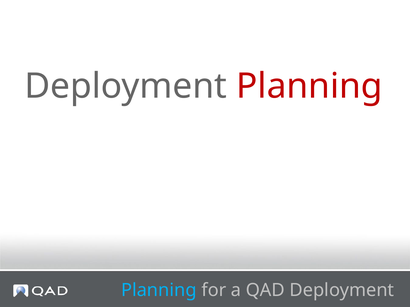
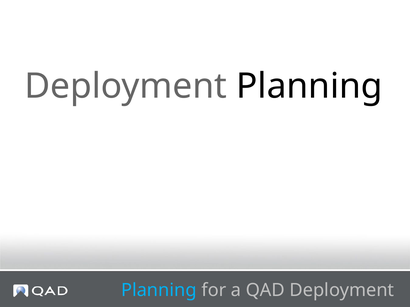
Planning at (309, 86) colour: red -> black
